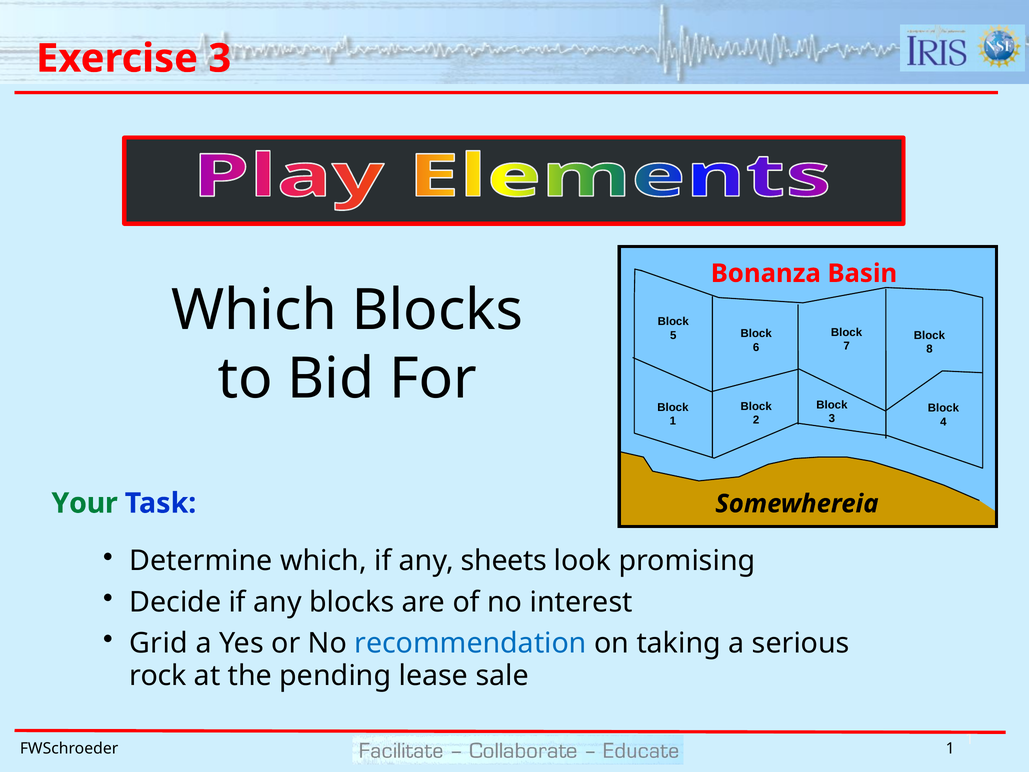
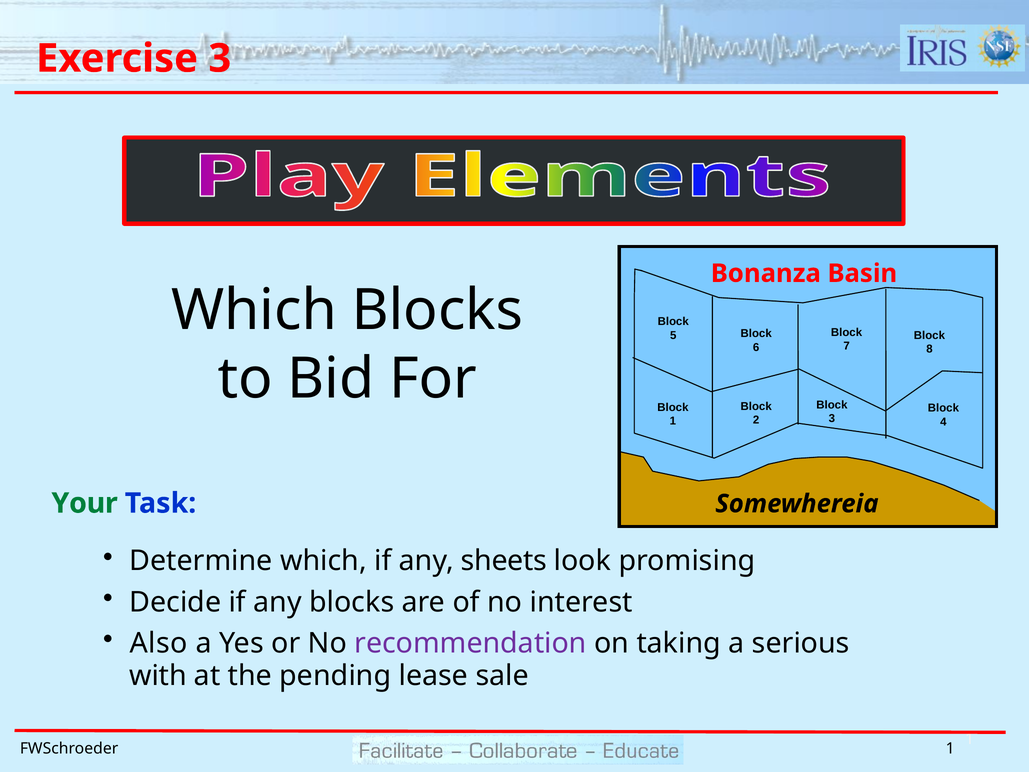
Grid: Grid -> Also
recommendation colour: blue -> purple
rock: rock -> with
